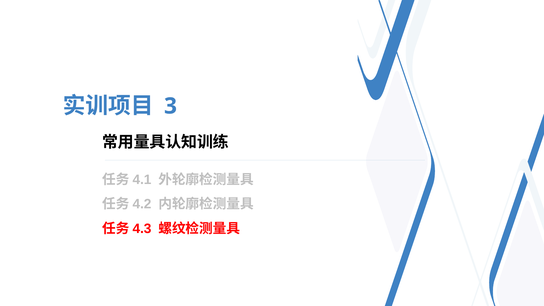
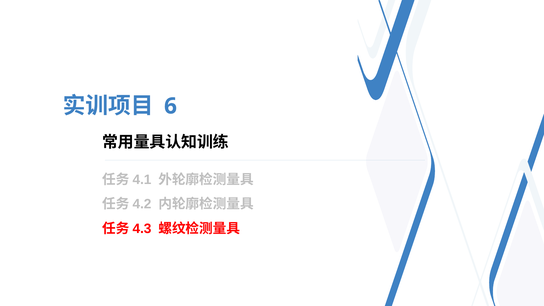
3: 3 -> 6
